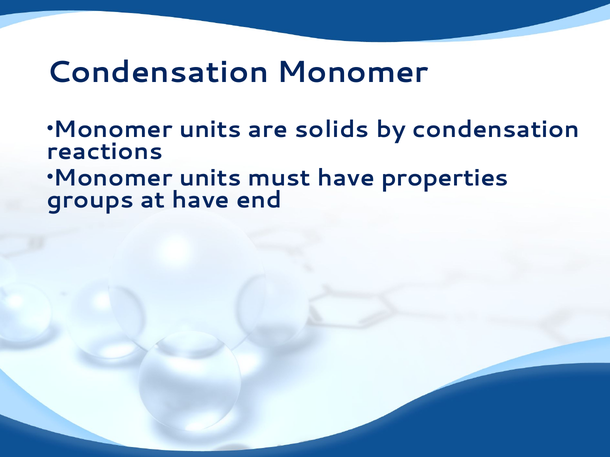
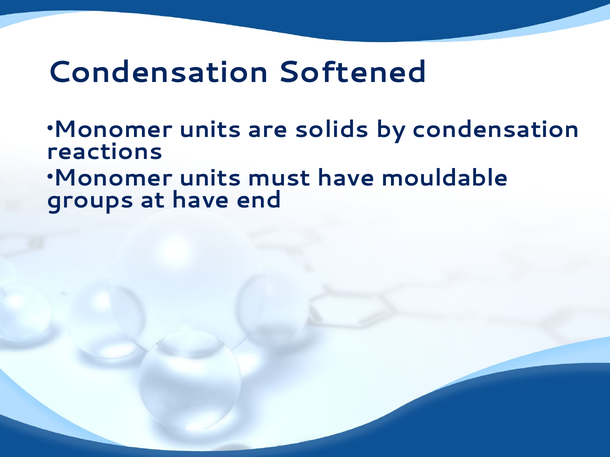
Condensation Monomer: Monomer -> Softened
properties: properties -> mouldable
